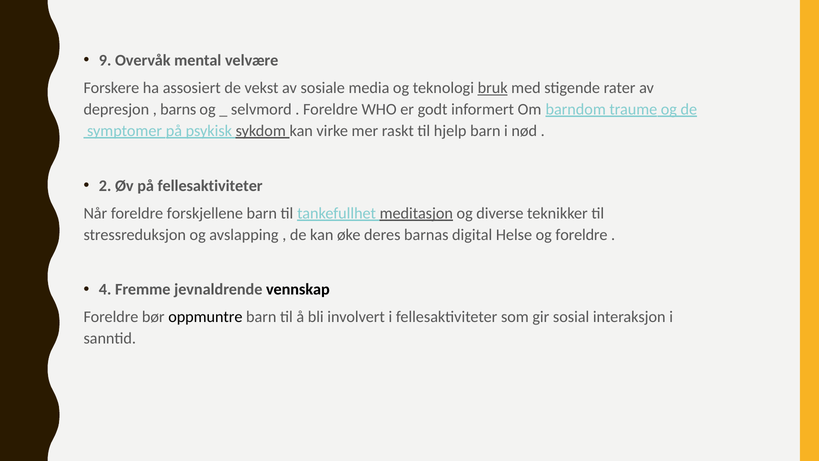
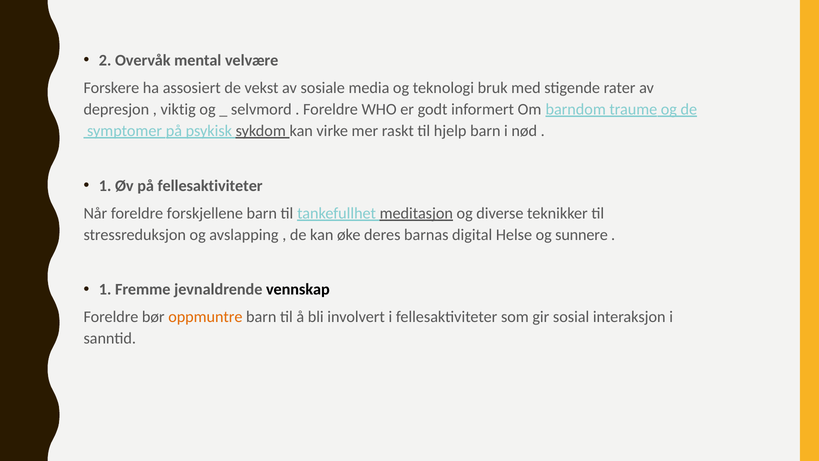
9: 9 -> 2
bruk underline: present -> none
barns: barns -> viktig
2 at (105, 186): 2 -> 1
og foreldre: foreldre -> sunnere
4 at (105, 289): 4 -> 1
oppmuntre colour: black -> orange
